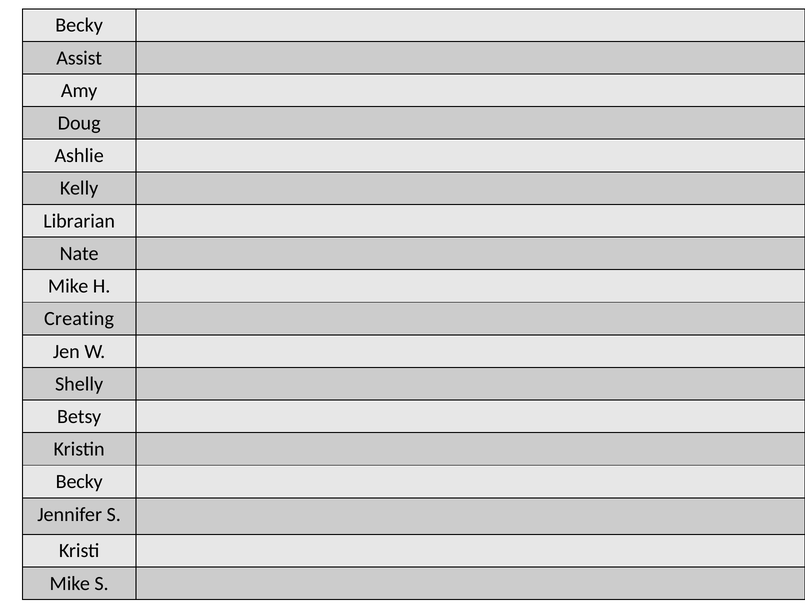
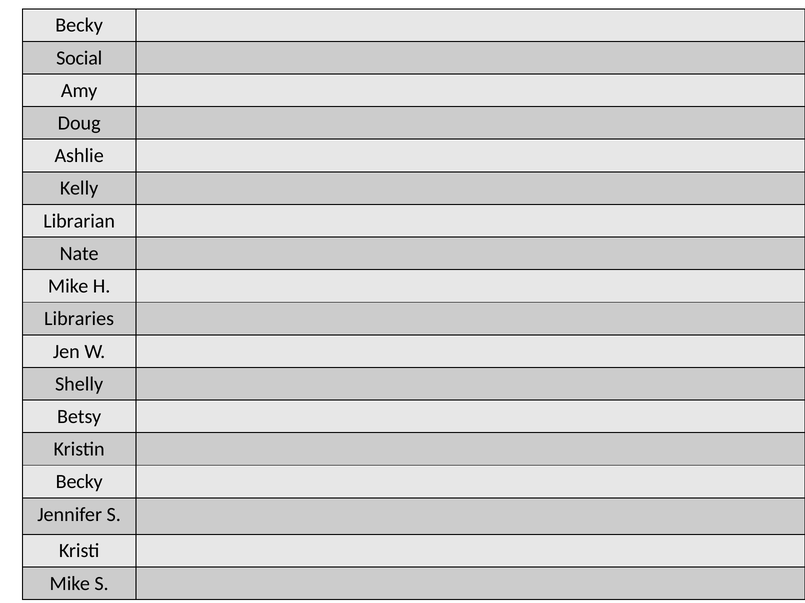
Assist: Assist -> Social
Creating: Creating -> Libraries
